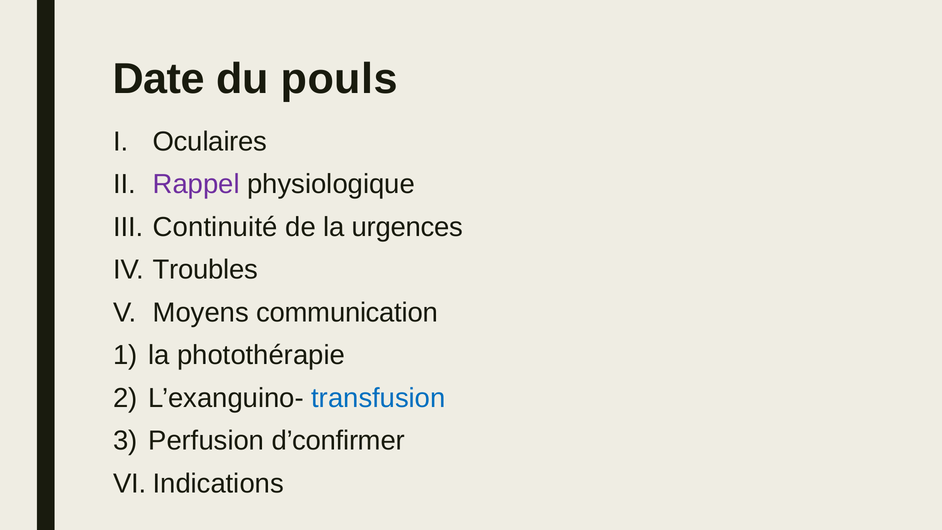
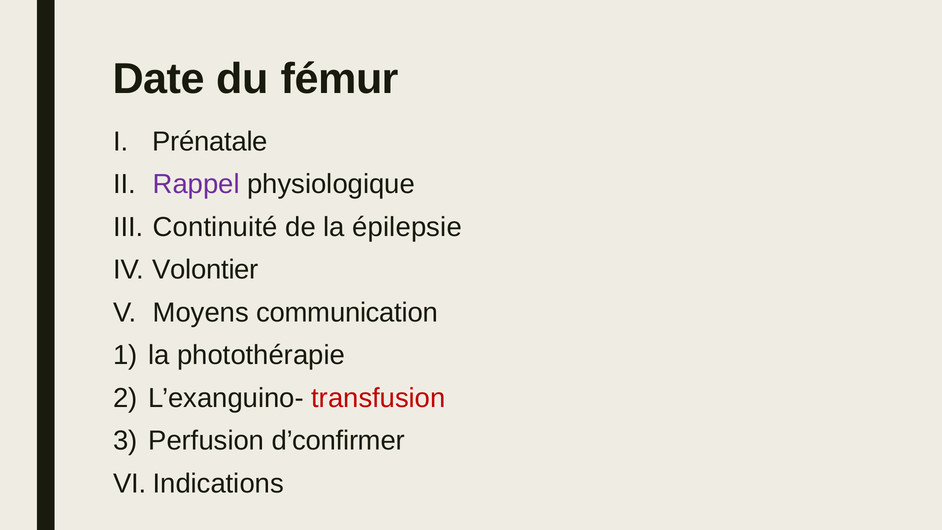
pouls: pouls -> fémur
Oculaires: Oculaires -> Prénatale
urgences: urgences -> épilepsie
Troubles: Troubles -> Volontier
transfusion colour: blue -> red
